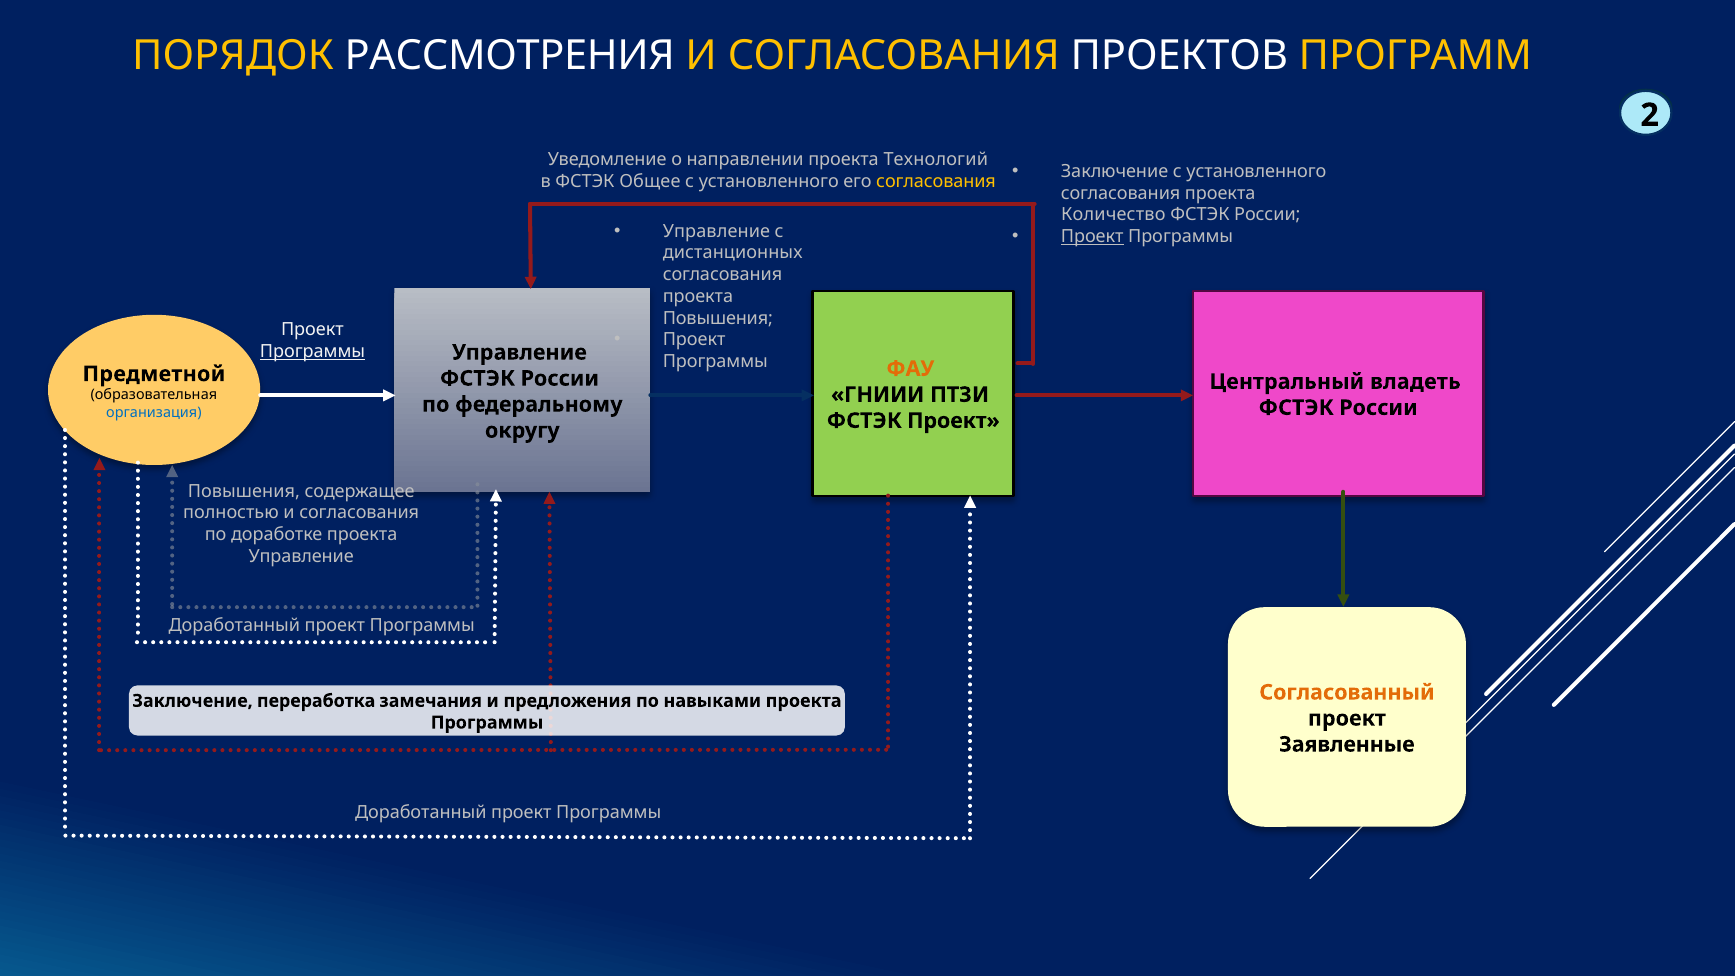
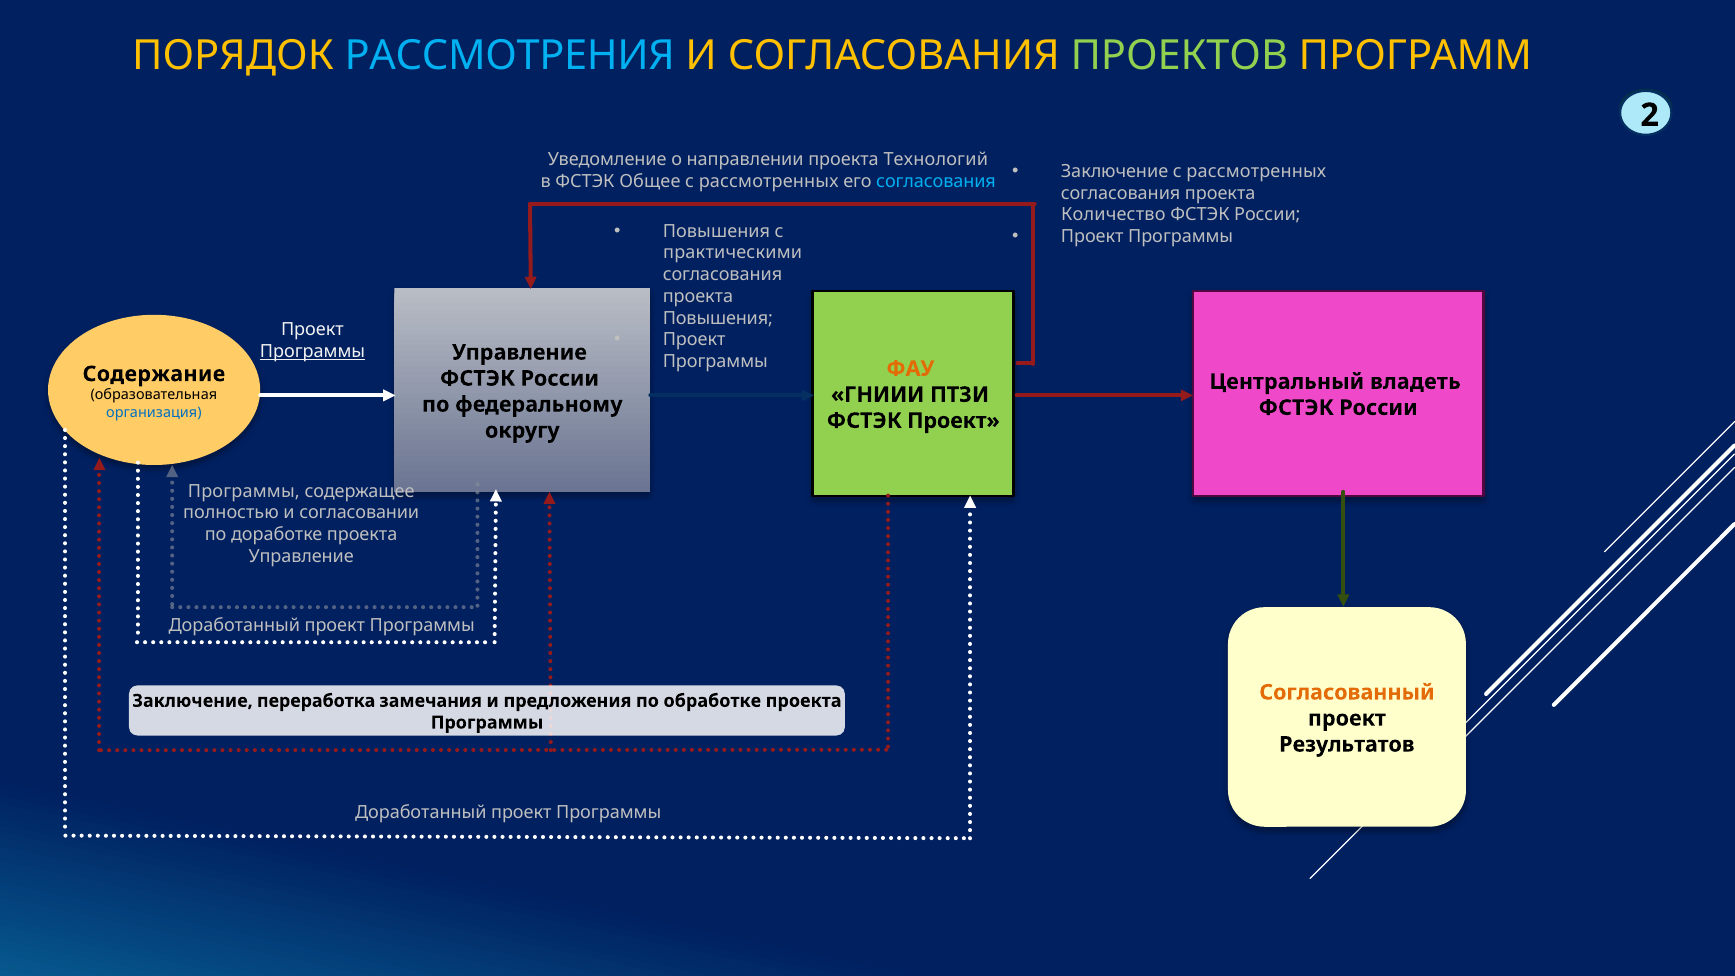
РАССМОТРЕНИЯ colour: white -> light blue
ПРОЕКТОВ colour: white -> light green
Заключение с установленного: установленного -> рассмотренных
установленного at (769, 182): установленного -> рассмотренных
согласования at (936, 182) colour: yellow -> light blue
Управление at (716, 231): Управление -> Повышения
Проект at (1092, 237) underline: present -> none
дистанционных: дистанционных -> практическими
Предметной: Предметной -> Содержание
Повышения at (244, 491): Повышения -> Программы
согласования at (359, 513): согласования -> согласовании
навыками: навыками -> обработке
Заявленные: Заявленные -> Результатов
